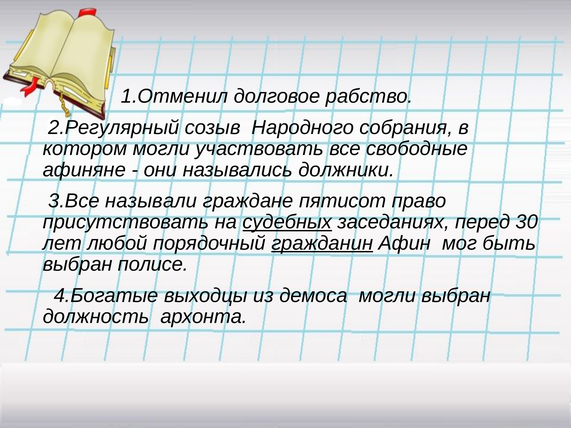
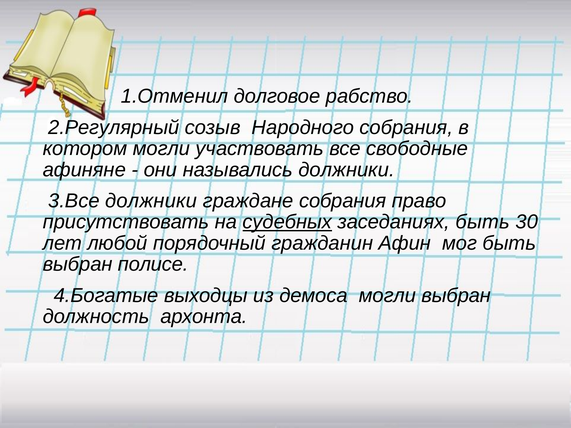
3.Все называли: называли -> должники
граждане пятисот: пятисот -> собрания
заседаниях перед: перед -> быть
гражданин underline: present -> none
